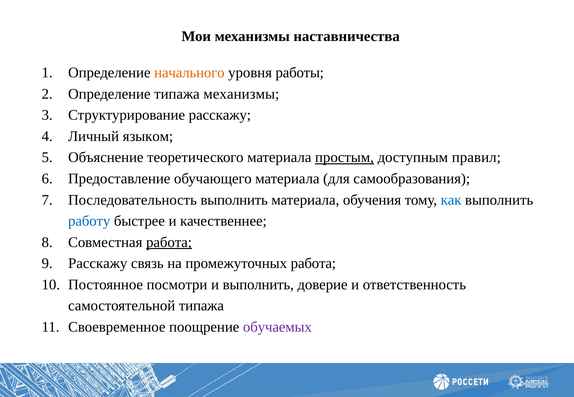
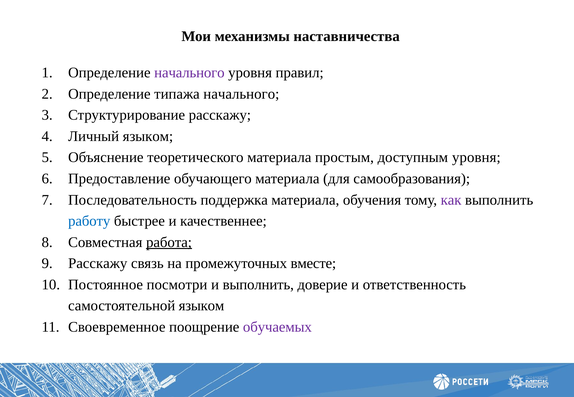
начального at (189, 73) colour: orange -> purple
работы: работы -> правил
типажа механизмы: механизмы -> начального
простым underline: present -> none
доступным правил: правил -> уровня
Последовательность выполнить: выполнить -> поддержка
как colour: blue -> purple
промежуточных работа: работа -> вместе
самостоятельной типажа: типажа -> языком
